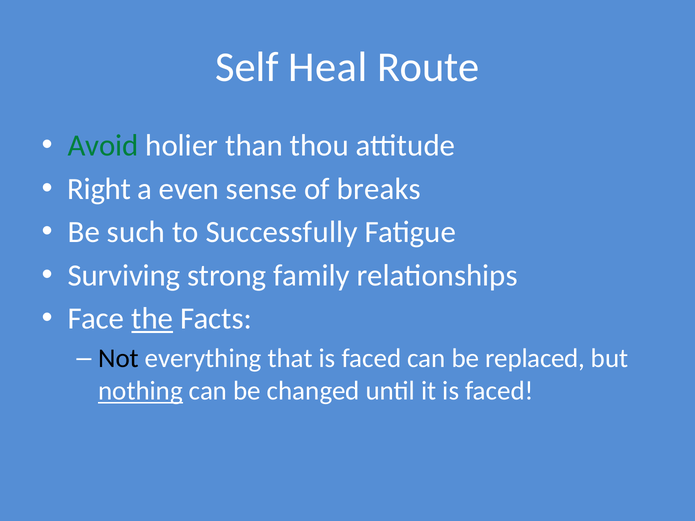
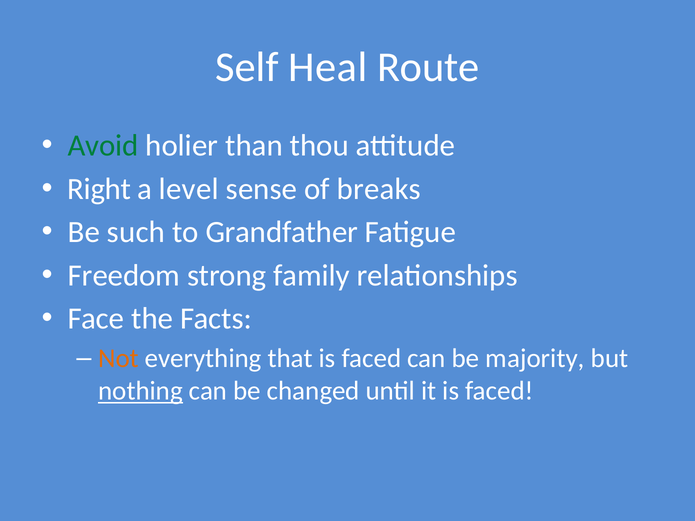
even: even -> level
Successfully: Successfully -> Grandfather
Surviving: Surviving -> Freedom
the underline: present -> none
Not colour: black -> orange
replaced: replaced -> majority
